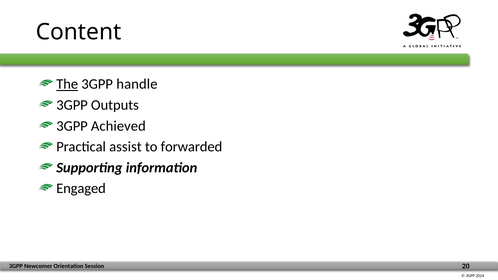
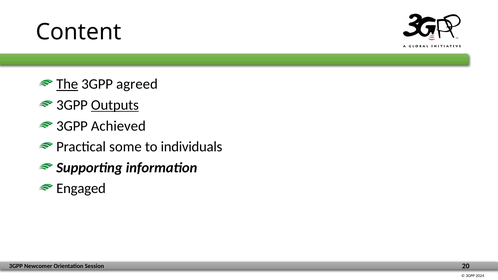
handle: handle -> agreed
Outputs underline: none -> present
assist: assist -> some
forwarded: forwarded -> individuals
